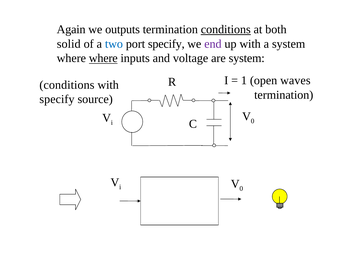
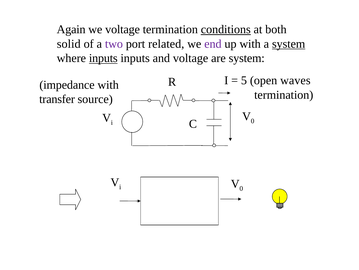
we outputs: outputs -> voltage
two colour: blue -> purple
port specify: specify -> related
system at (289, 44) underline: none -> present
where where: where -> inputs
1: 1 -> 5
conditions at (67, 85): conditions -> impedance
specify at (57, 99): specify -> transfer
